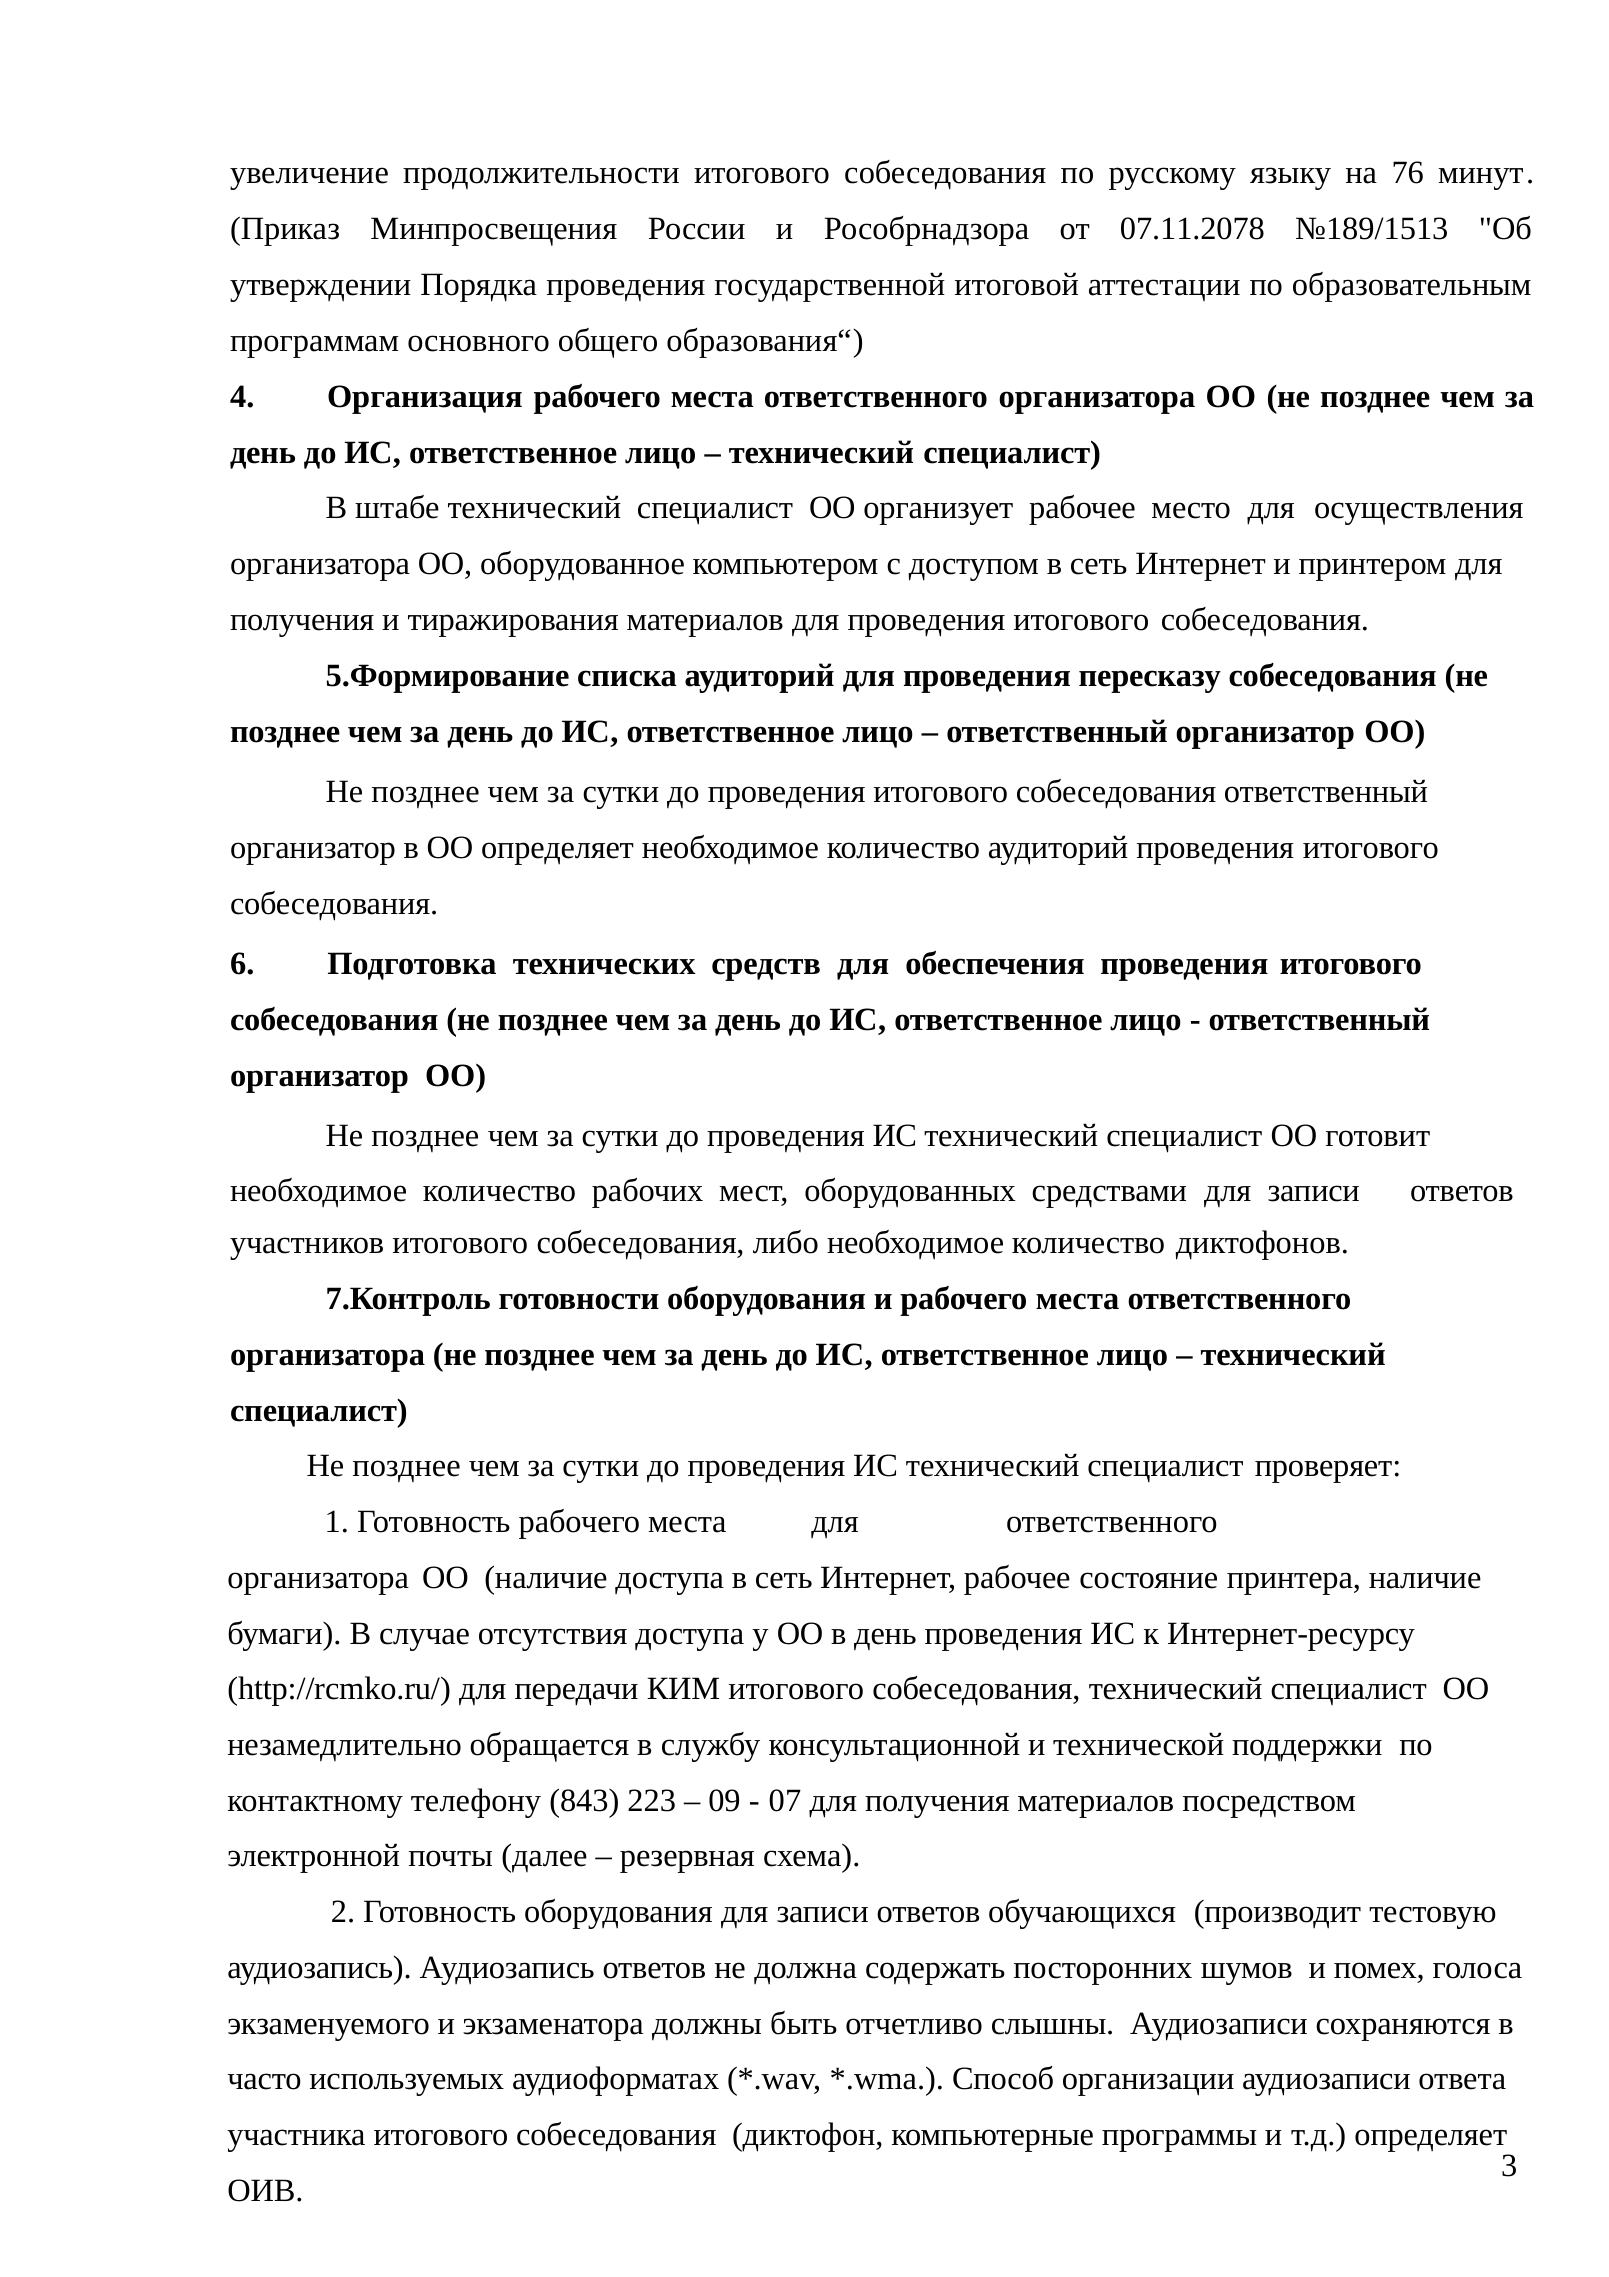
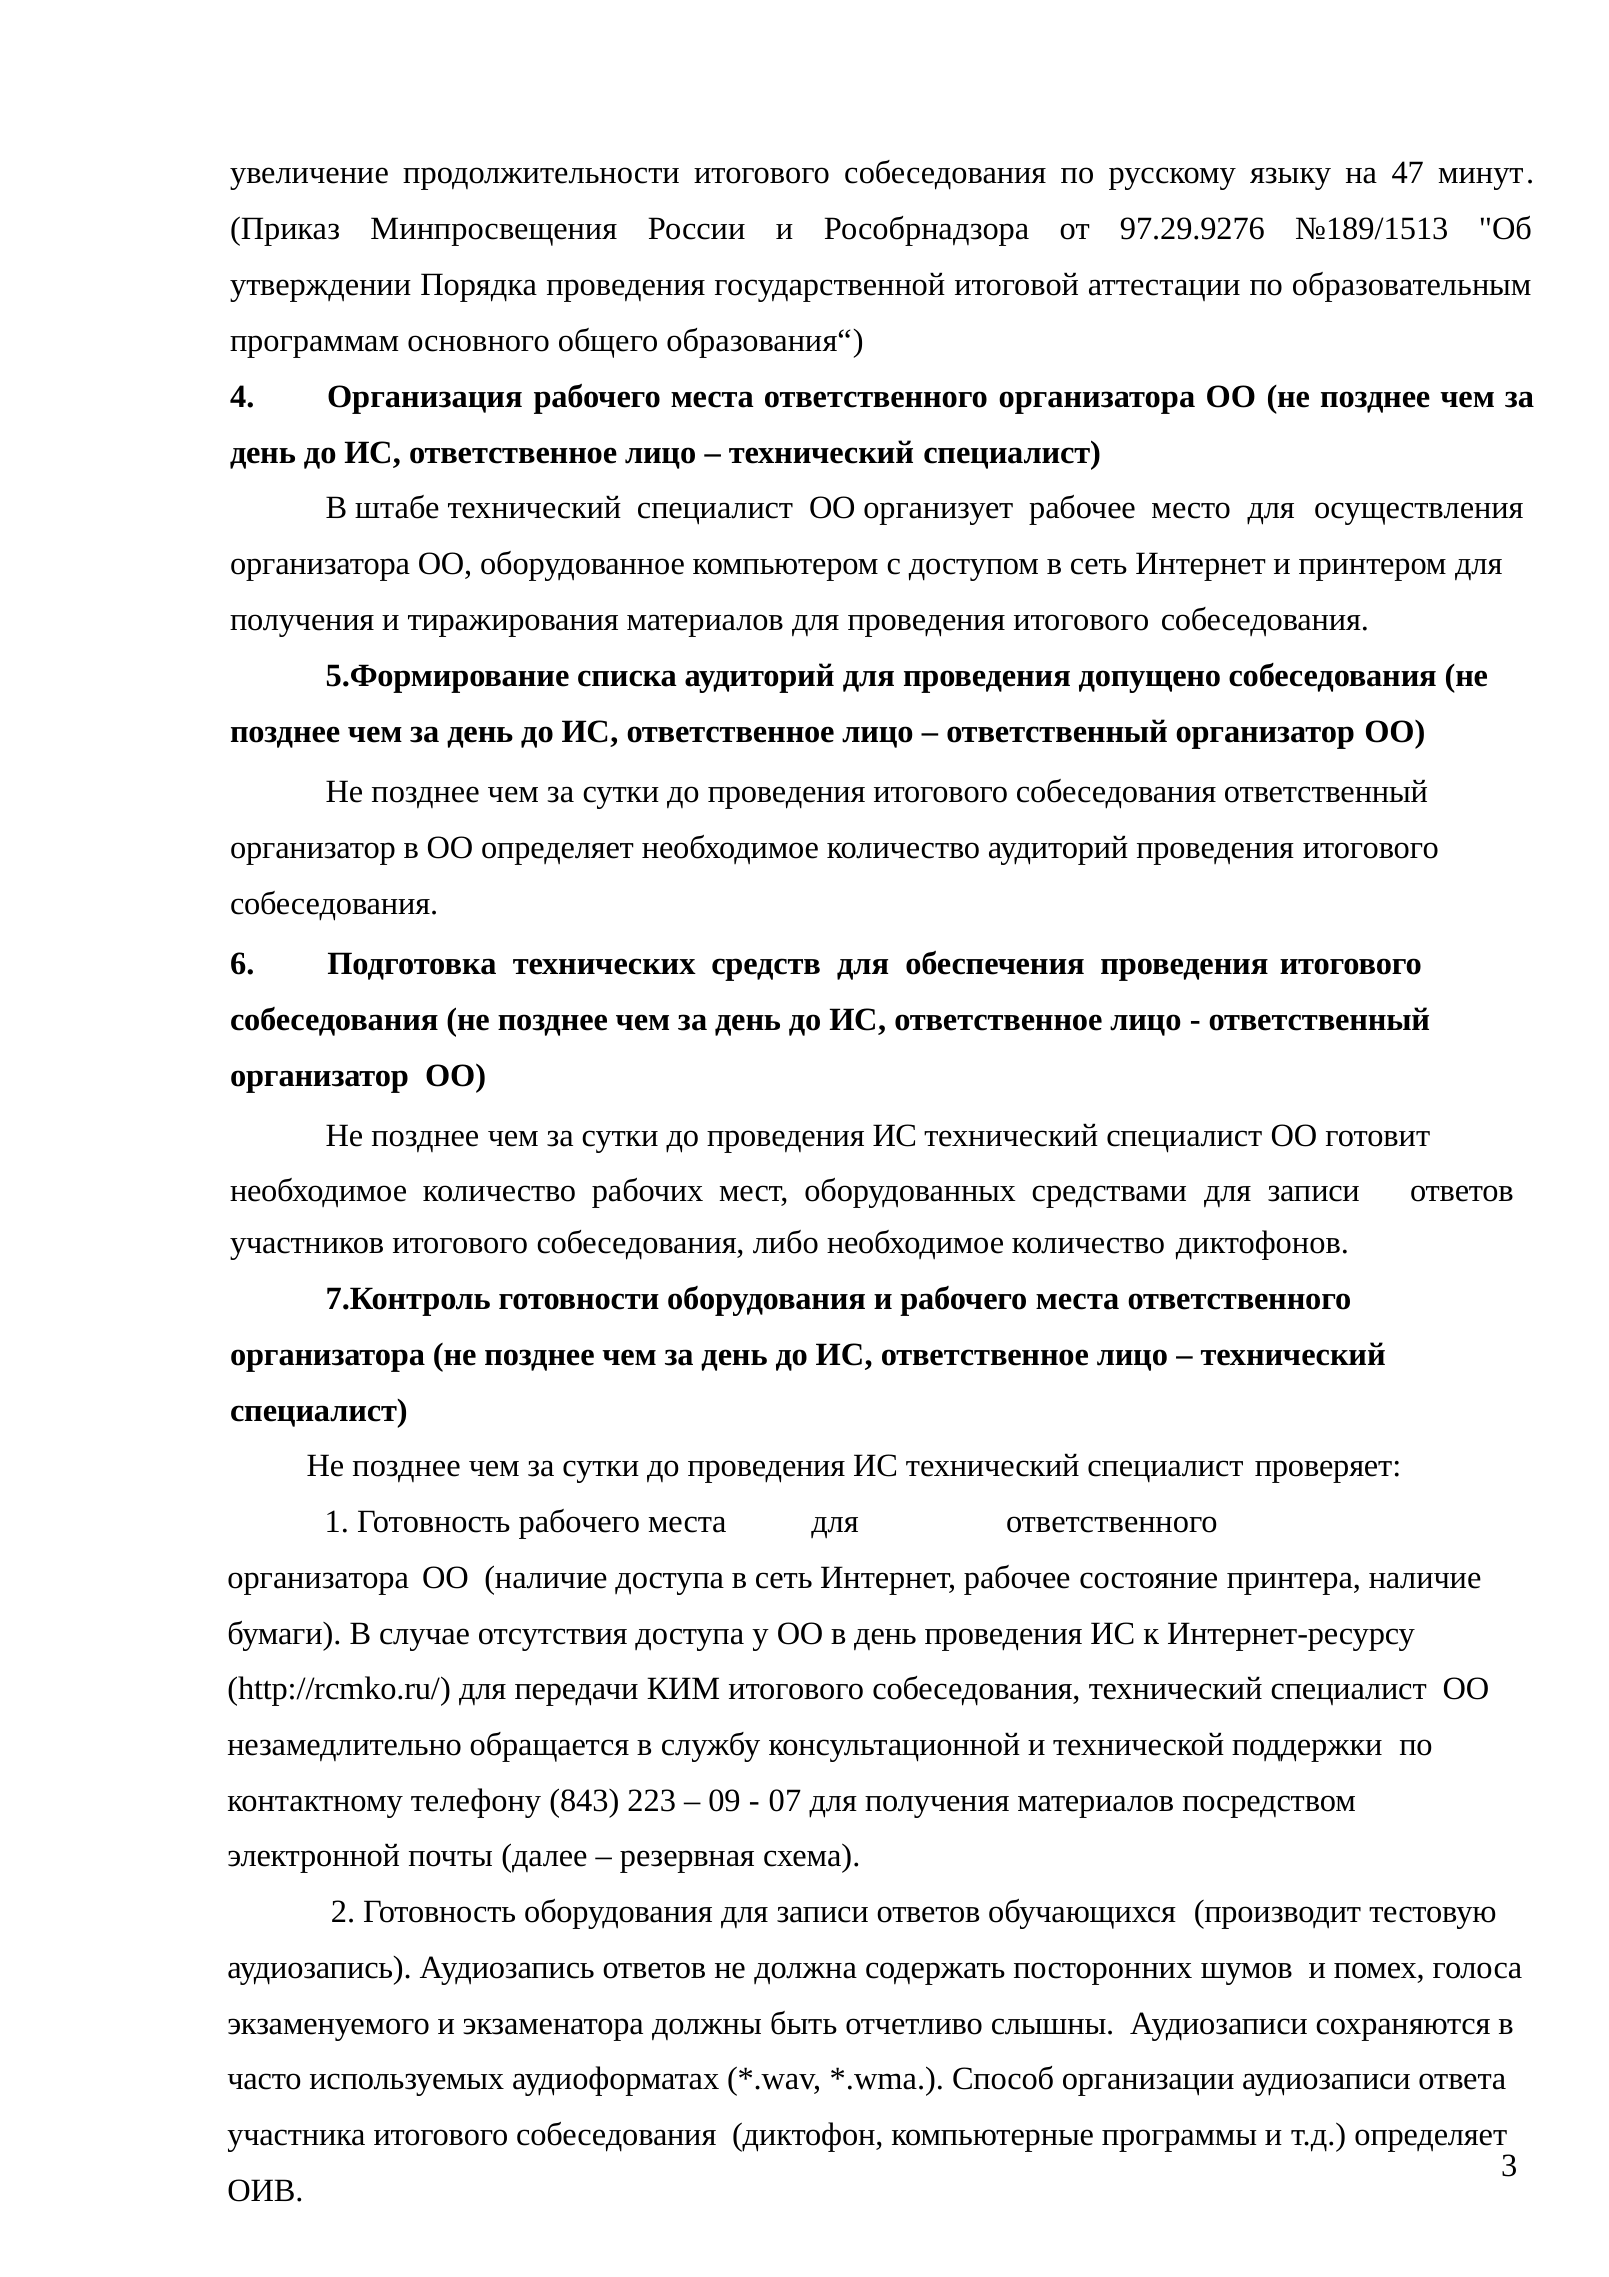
76: 76 -> 47
07.11.2078: 07.11.2078 -> 97.29.9276
пересказу: пересказу -> допущено
